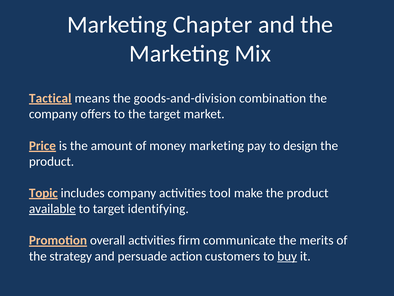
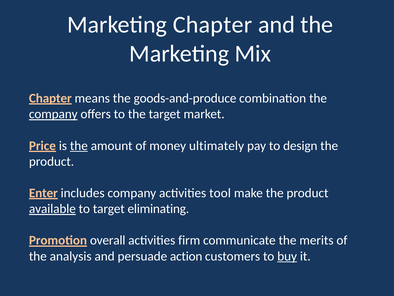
Tactical at (50, 98): Tactical -> Chapter
goods-and-division: goods-and-division -> goods-and-produce
company at (53, 114) underline: none -> present
the at (79, 145) underline: none -> present
money marketing: marketing -> ultimately
Topic: Topic -> Enter
identifying: identifying -> eliminating
strategy: strategy -> analysis
